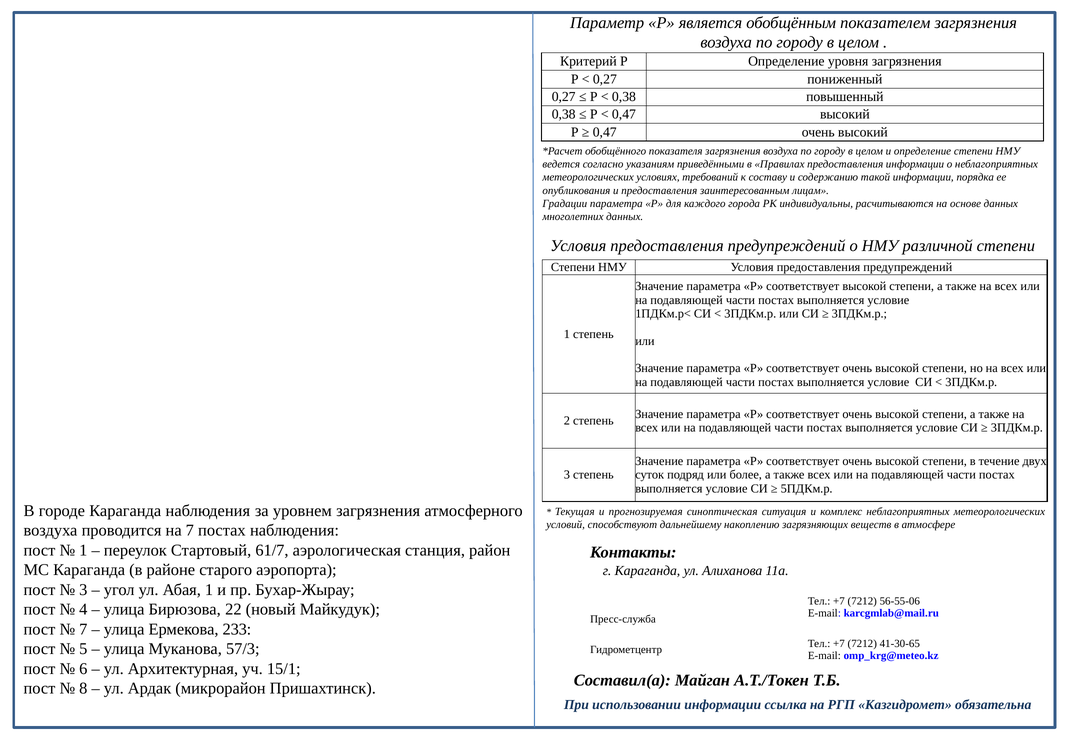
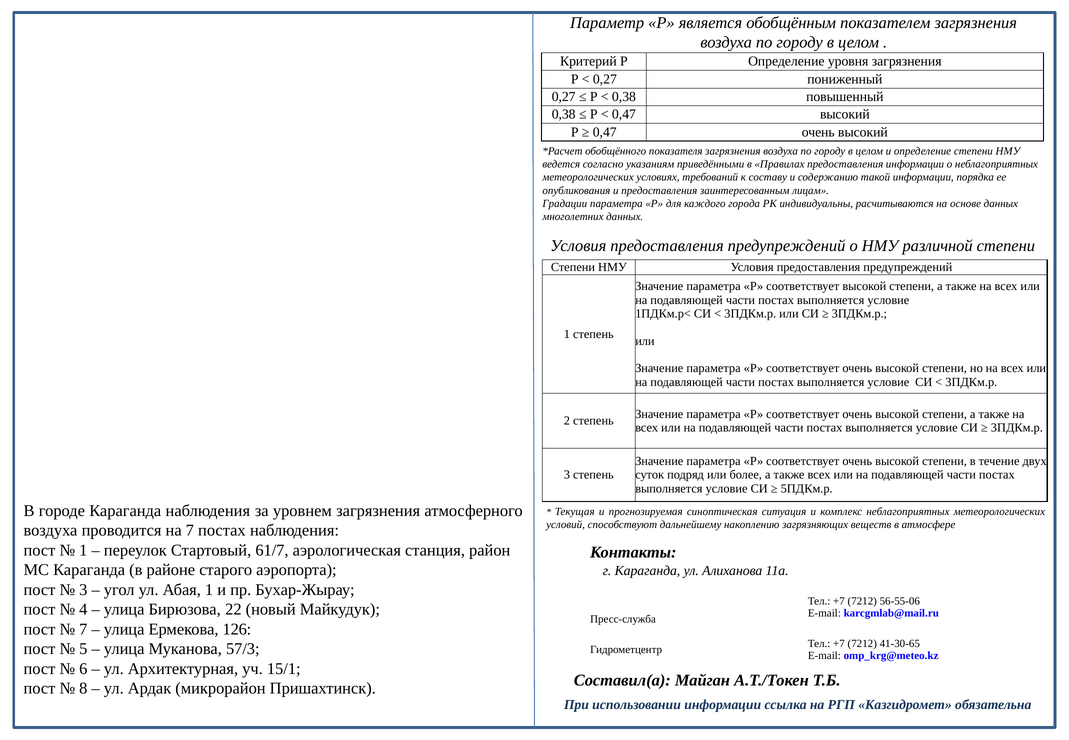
233: 233 -> 126
